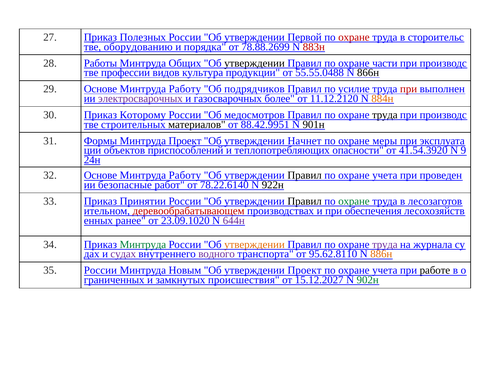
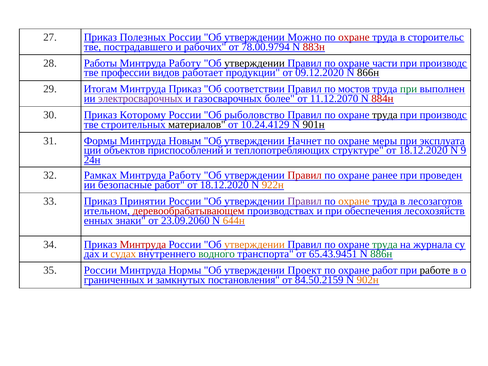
Первой: Первой -> Можно
оборудованию: оборудованию -> пострадавшего
порядка: порядка -> рабочих
78.88.2699: 78.88.2699 -> 78.00.9794
Общих at (185, 63): Общих -> Работу
культура: культура -> работает
55.55.0488: 55.55.0488 -> 09.12.2020
29 Основе: Основе -> Итогам
Работу at (185, 89): Работу -> Приказ
подрядчиков: подрядчиков -> соответствии
усилие: усилие -> мостов
при at (409, 89) colour: red -> green
11.12.2120: 11.12.2120 -> 11.12.2070
884н colour: orange -> red
медосмотров: медосмотров -> рыболовство
88.42.9951: 88.42.9951 -> 10.24.4129
Минтруда Проект: Проект -> Новым
опасности: опасности -> структуре
41.54.3920 at (423, 150): 41.54.3920 -> 18.12.2020
32 Основе: Основе -> Рамках
Правил at (305, 175) colour: black -> red
учета at (385, 175): учета -> ранее
работ от 78.22.6140: 78.22.6140 -> 18.12.2020
922н colour: black -> orange
Правил at (305, 201) colour: black -> purple
охране at (354, 201) colour: green -> orange
ранее: ранее -> знаки
23.09.1020: 23.09.1020 -> 23.09.2060
644н colour: purple -> orange
Минтруда at (143, 245) colour: green -> red
труда at (385, 245) colour: purple -> green
судах colour: purple -> orange
водного colour: purple -> green
95.62.8110: 95.62.8110 -> 65.43.9451
886н colour: orange -> green
Новым: Новым -> Нормы
учета at (385, 270): учета -> работ
происшествия: происшествия -> постановления
15.12.2027: 15.12.2027 -> 84.50.2159
902н colour: green -> orange
